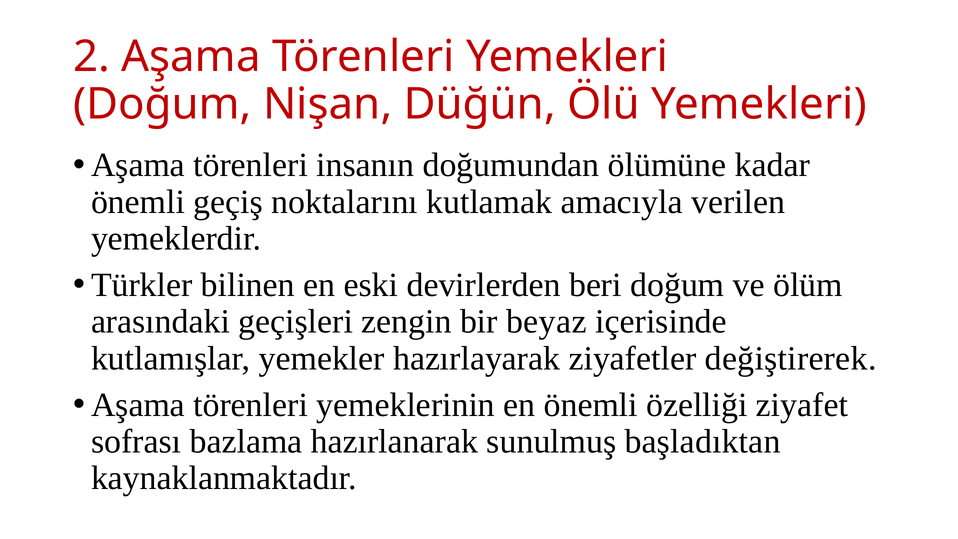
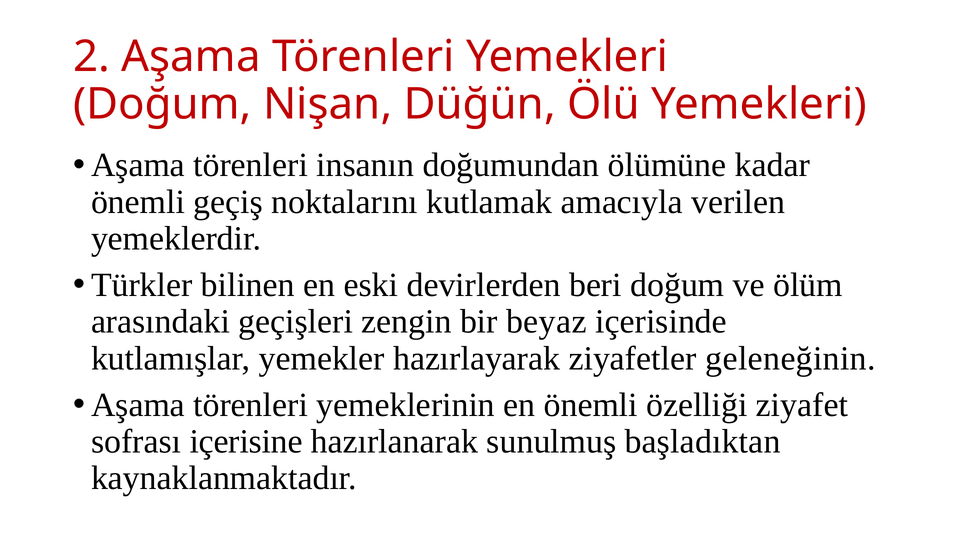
değiştirerek: değiştirerek -> geleneğinin
bazlama: bazlama -> içerisine
